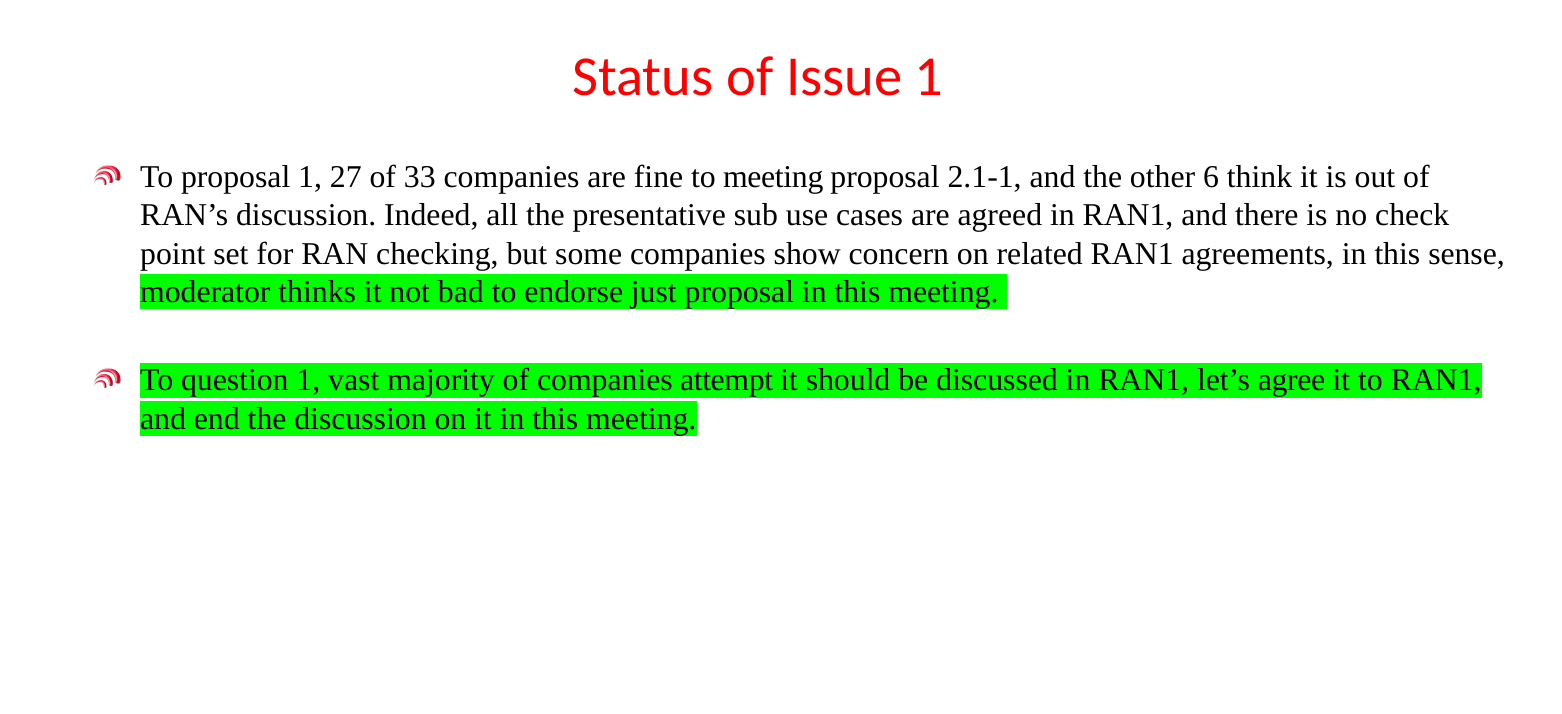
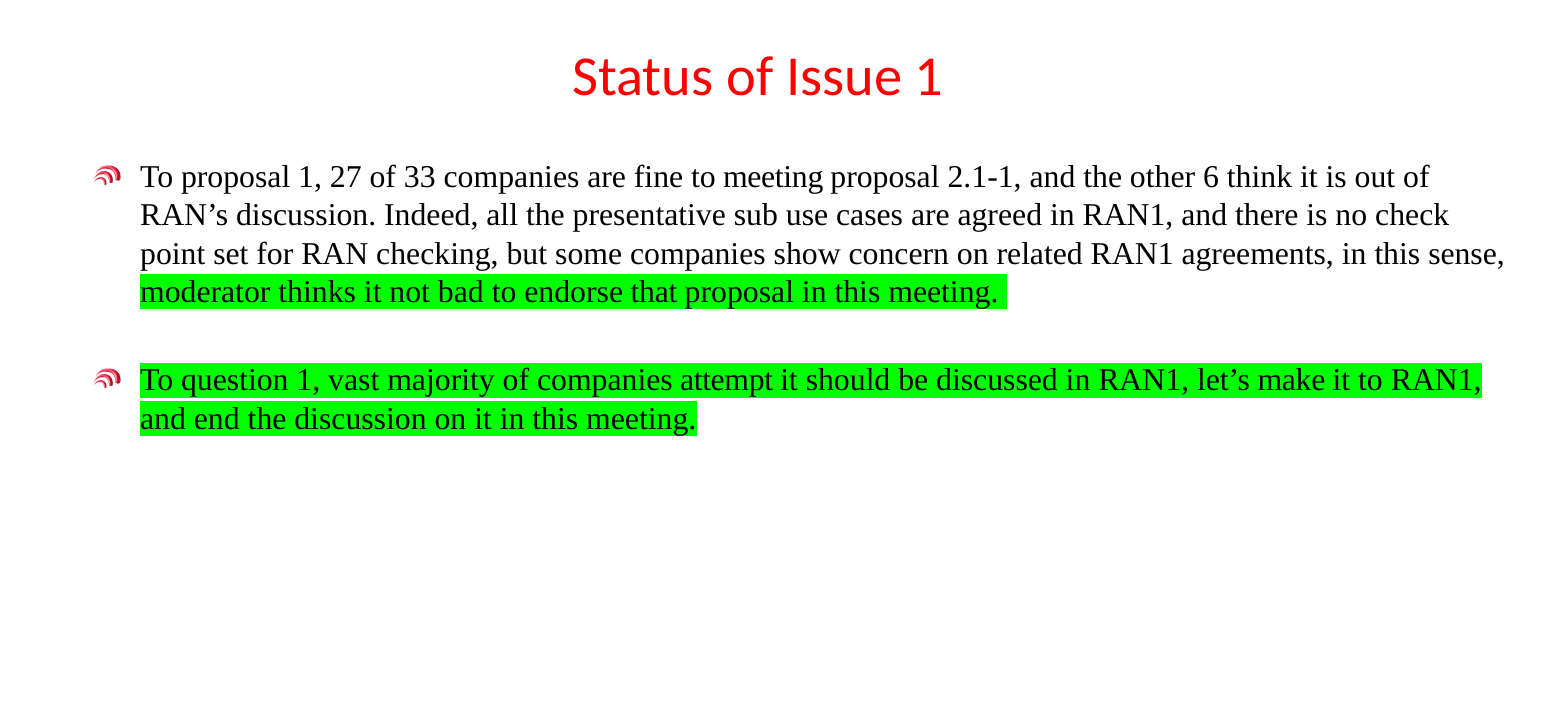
just: just -> that
agree: agree -> make
